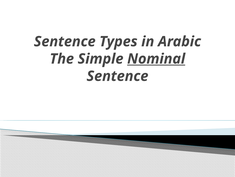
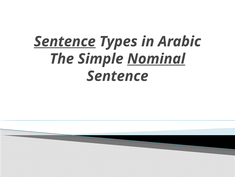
Sentence at (65, 41) underline: none -> present
